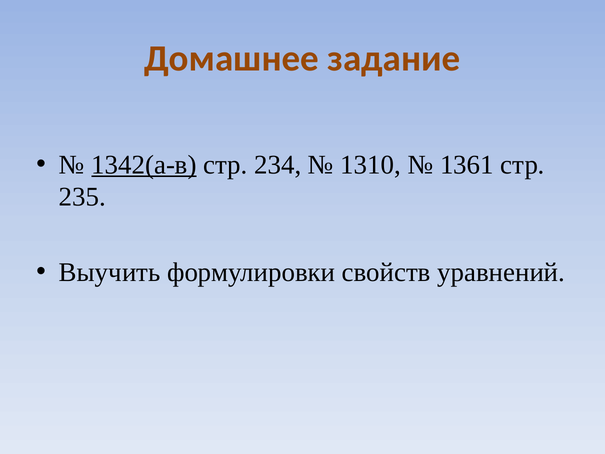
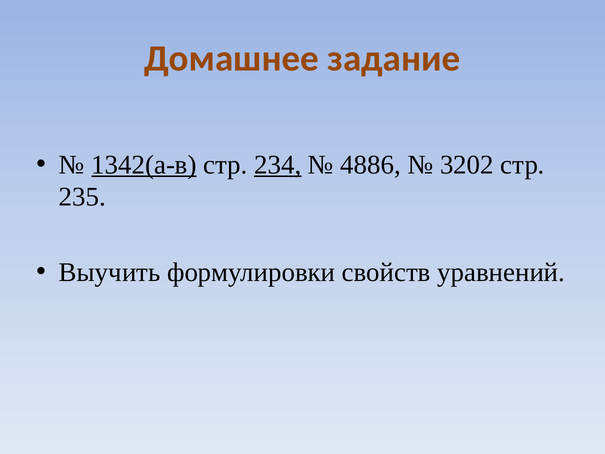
234 underline: none -> present
1310: 1310 -> 4886
1361: 1361 -> 3202
